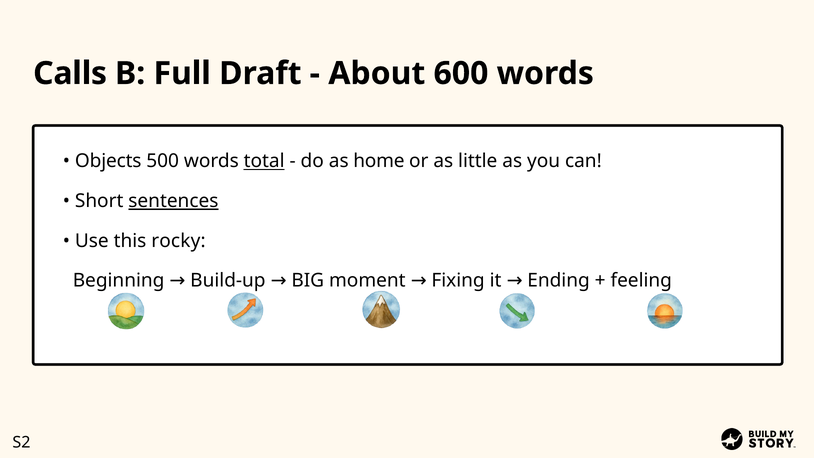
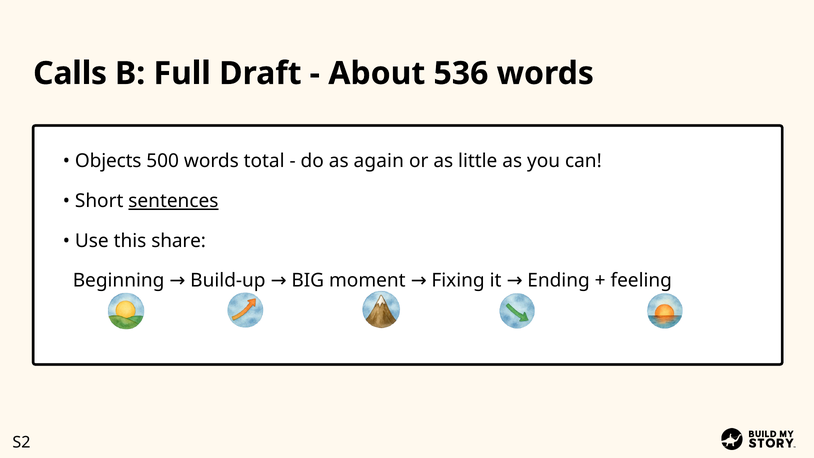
600: 600 -> 536
total underline: present -> none
home: home -> again
rocky: rocky -> share
